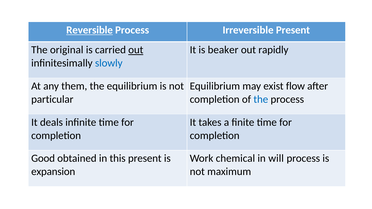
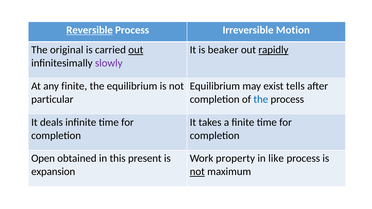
Irreversible Present: Present -> Motion
rapidly underline: none -> present
slowly colour: blue -> purple
any them: them -> finite
flow: flow -> tells
Good: Good -> Open
chemical: chemical -> property
will: will -> like
not at (197, 172) underline: none -> present
